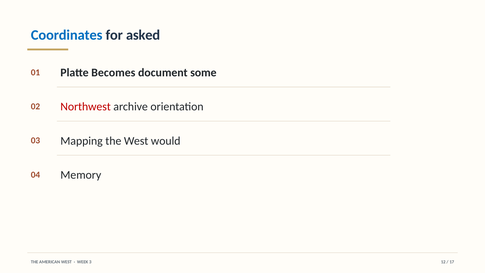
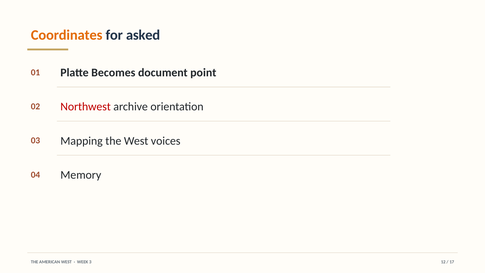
Coordinates colour: blue -> orange
some: some -> point
would: would -> voices
